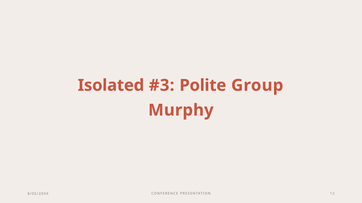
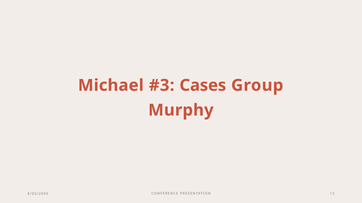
Isolated: Isolated -> Michael
Polite: Polite -> Cases
